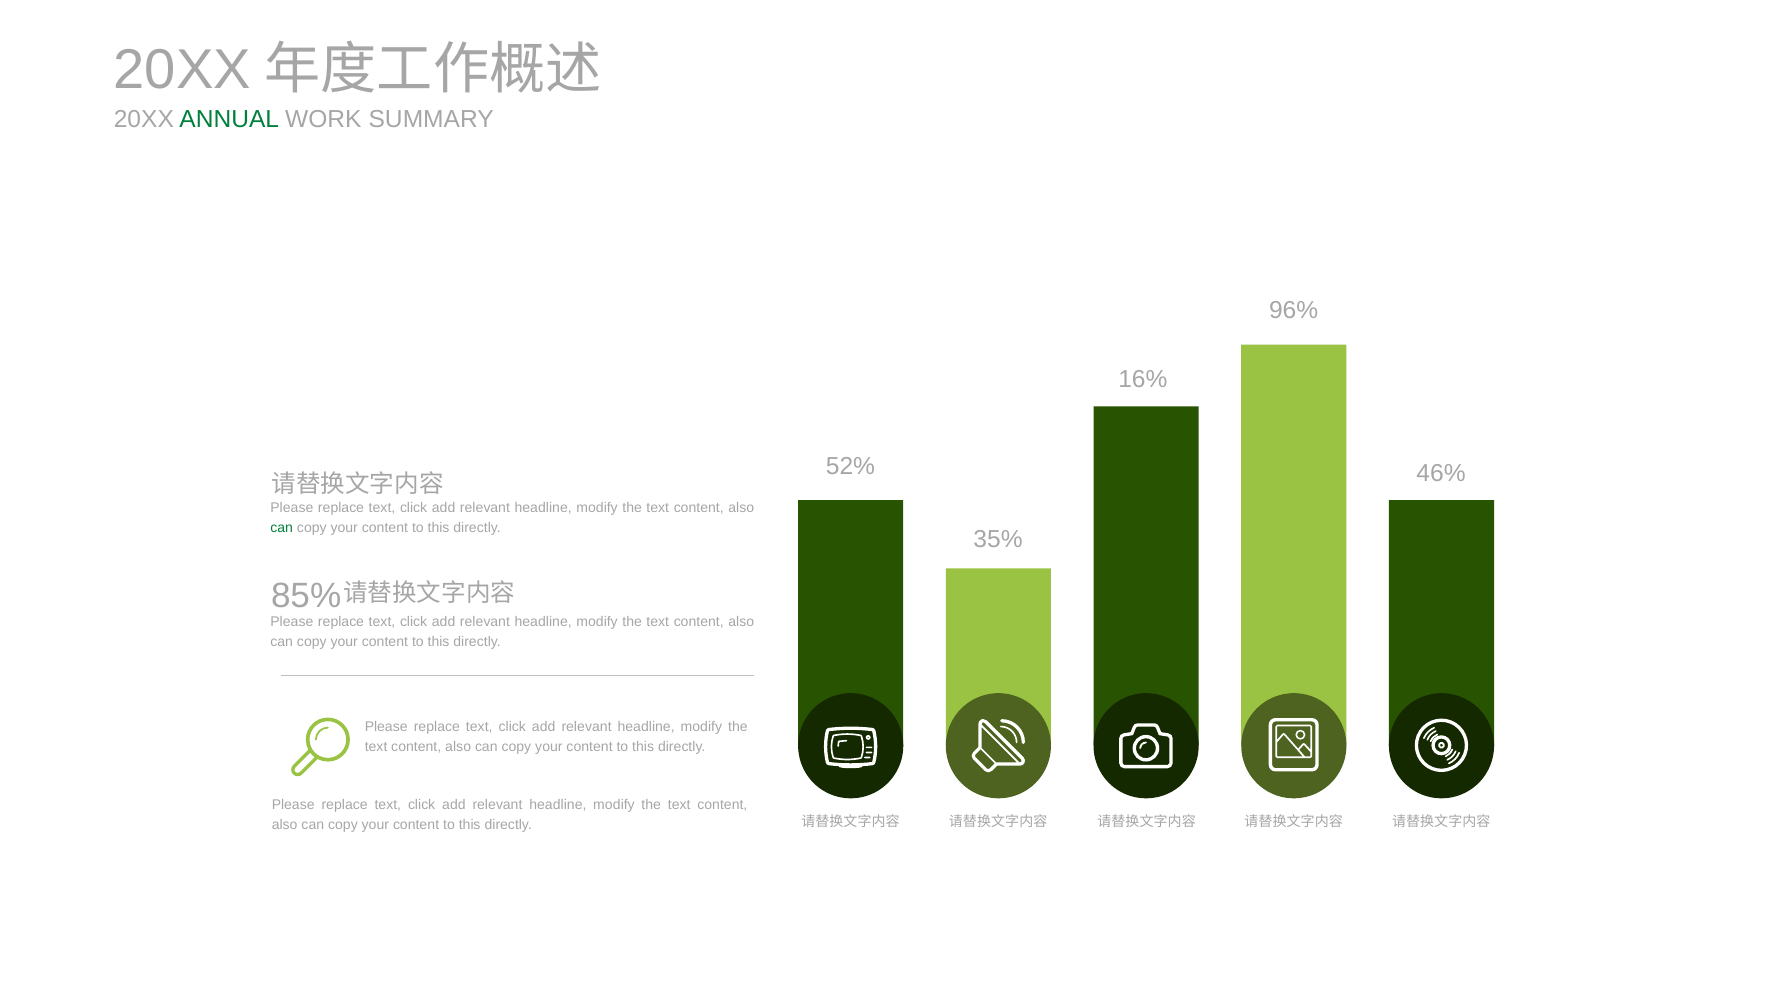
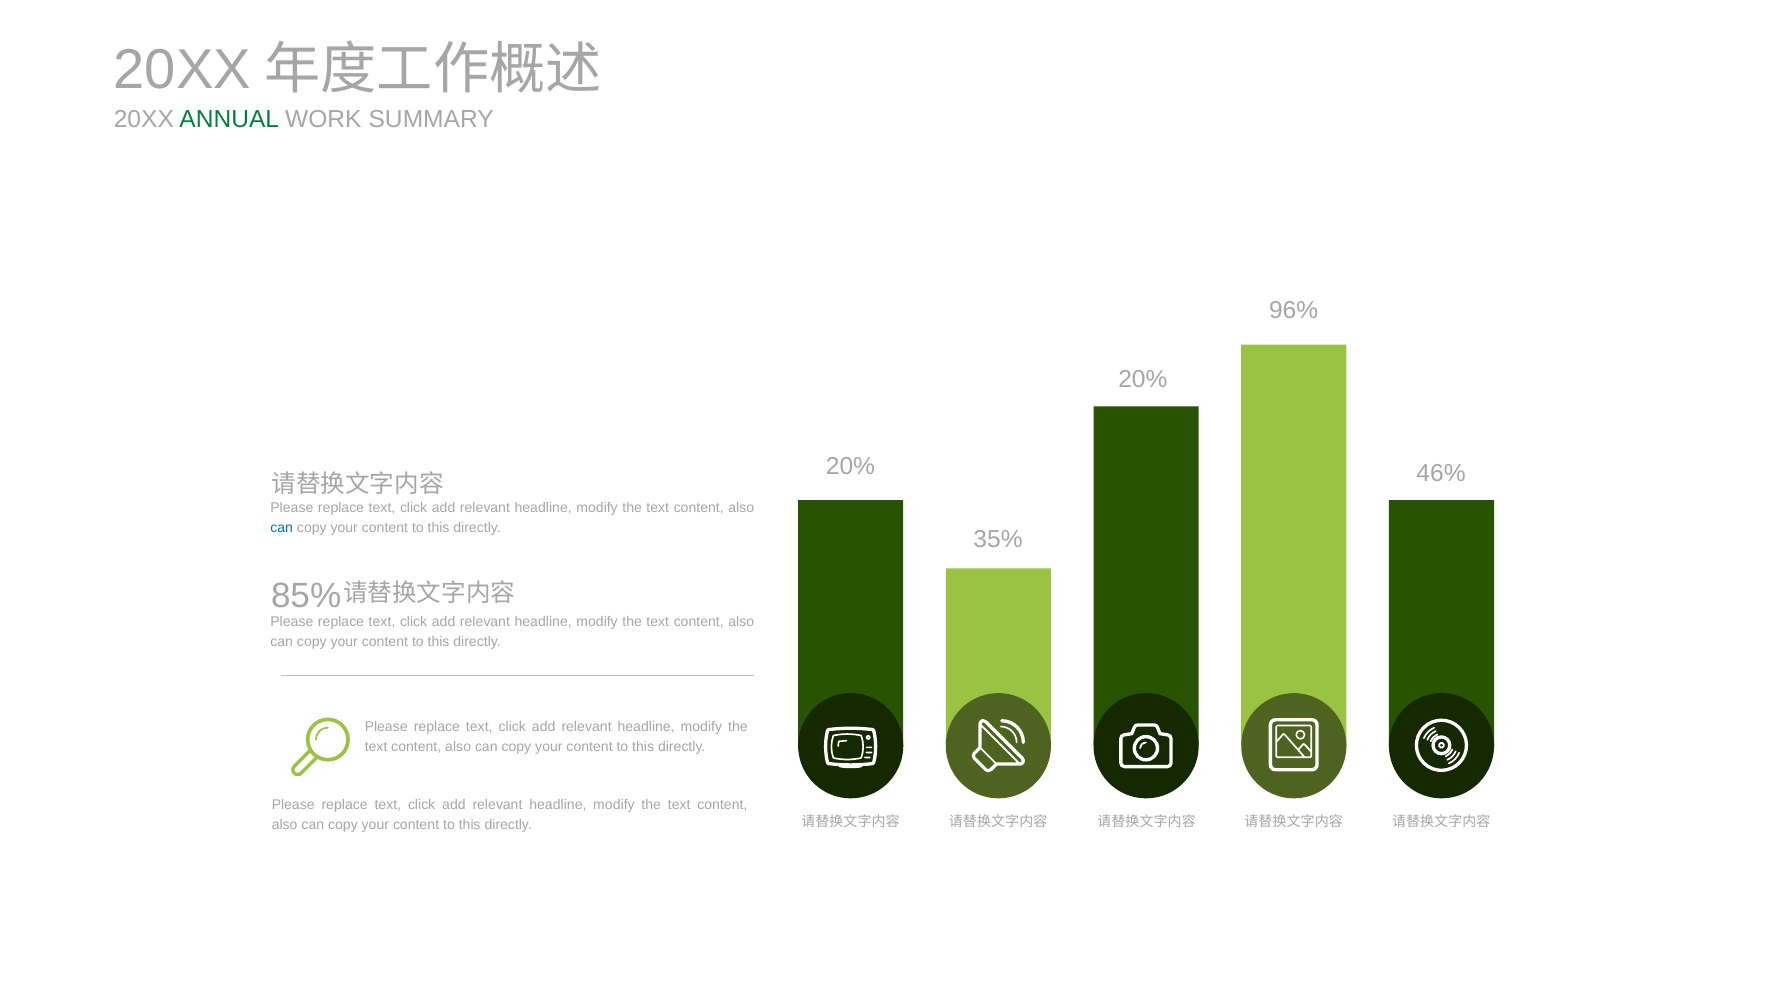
16% at (1143, 380): 16% -> 20%
52% at (850, 466): 52% -> 20%
can at (282, 528) colour: green -> blue
